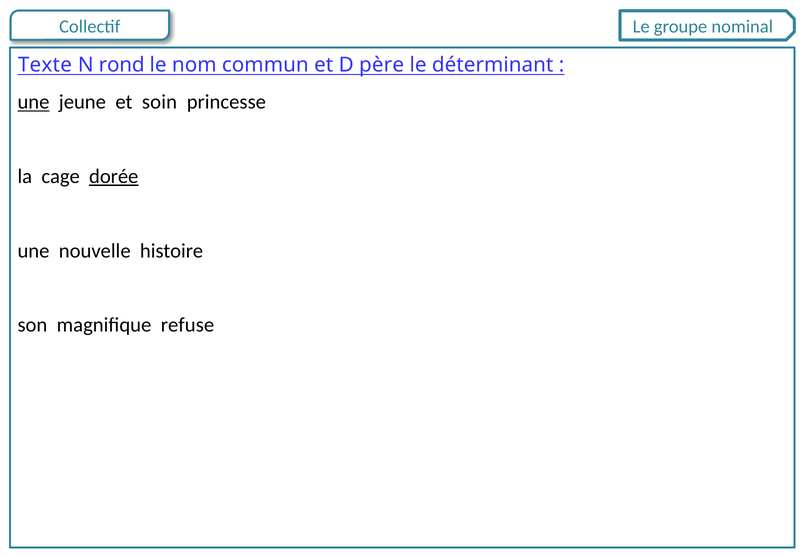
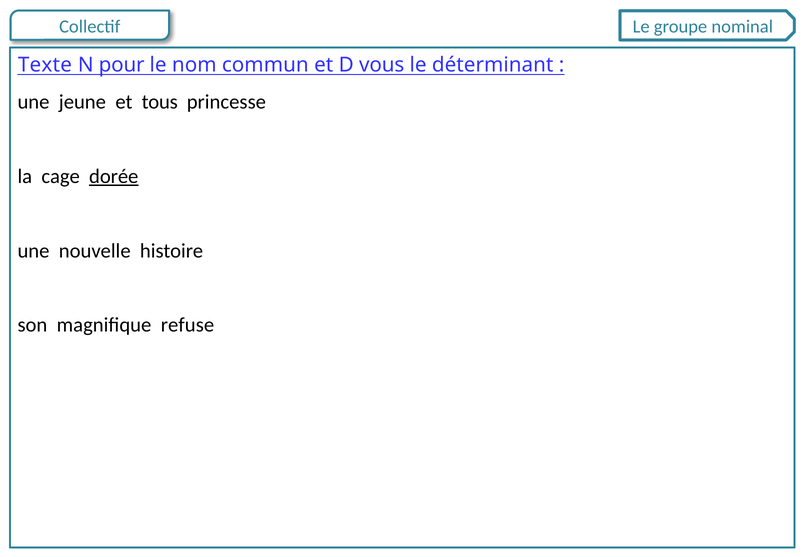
rond: rond -> pour
père: père -> vous
une at (33, 102) underline: present -> none
soin: soin -> tous
